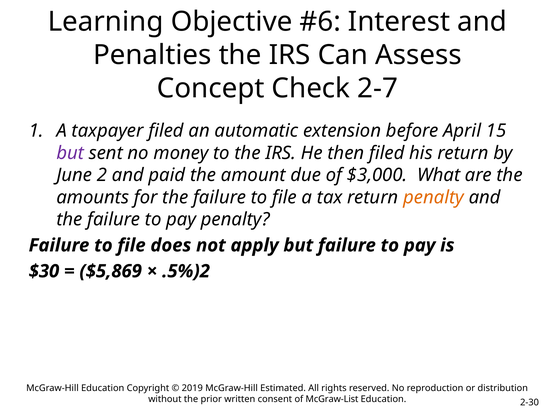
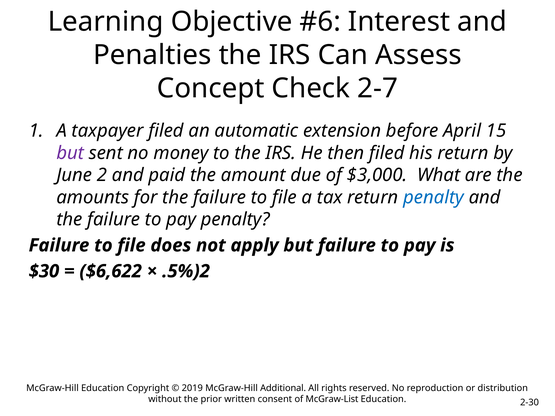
penalty at (434, 197) colour: orange -> blue
$5,869: $5,869 -> $6,622
Estimated: Estimated -> Additional
